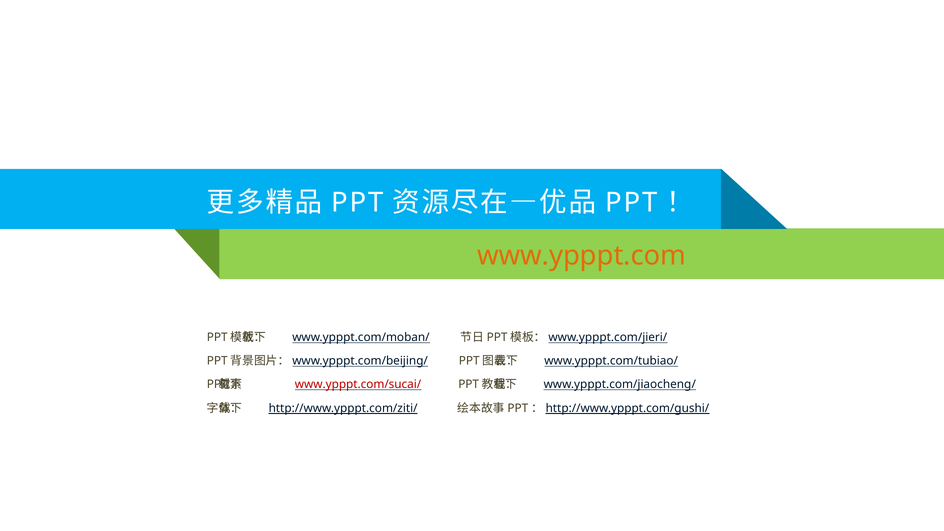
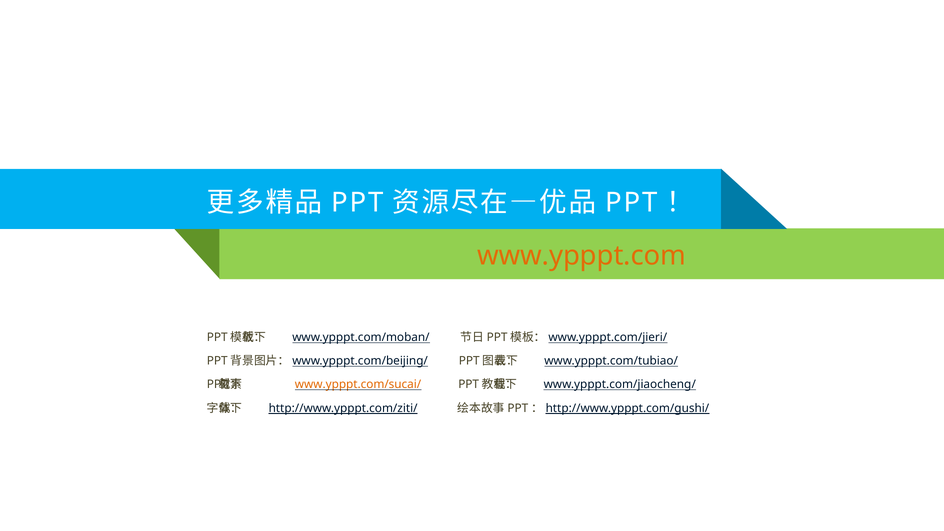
www.ypppt.com/sucai/ colour: red -> orange
